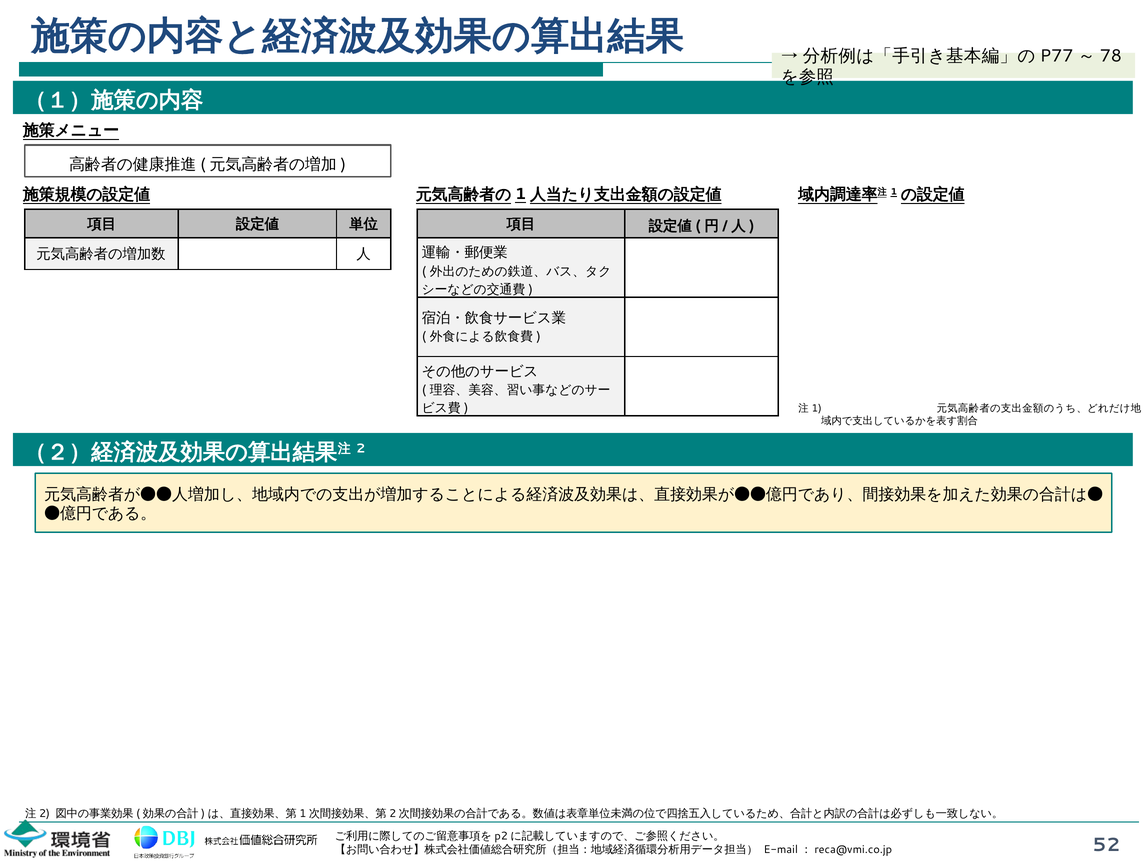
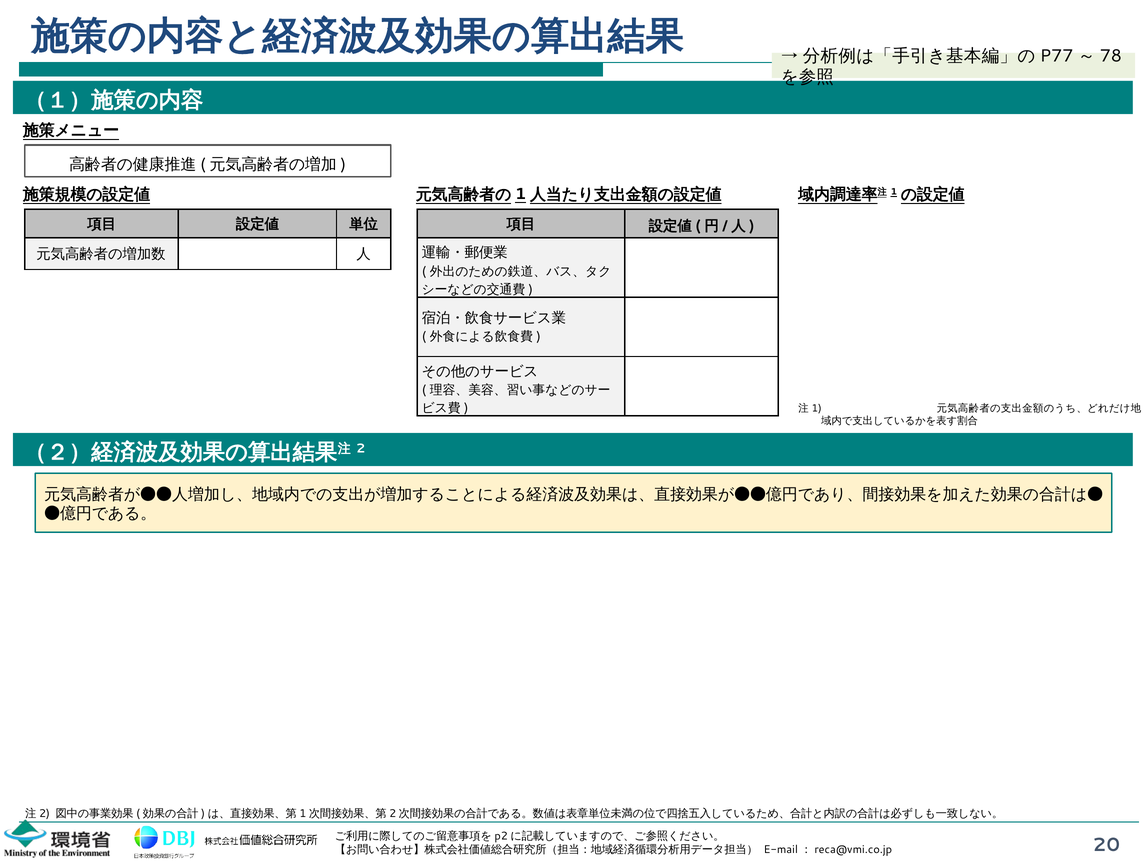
52: 52 -> 20
